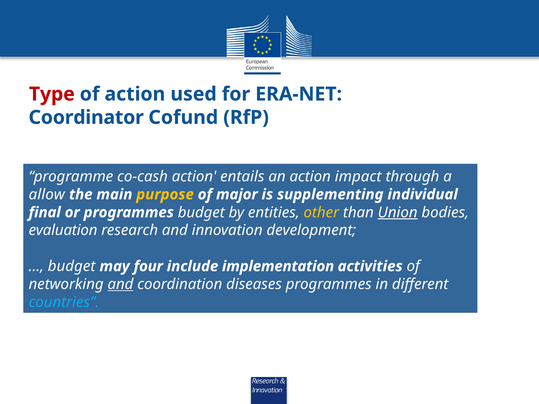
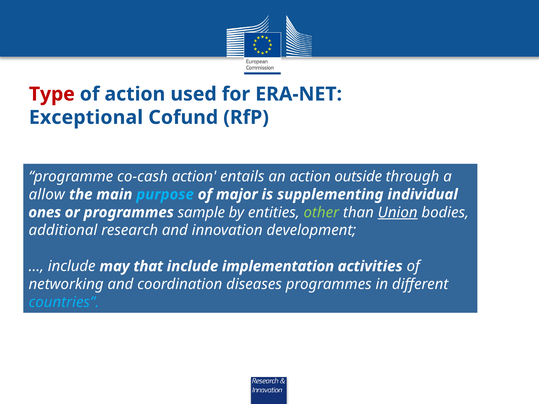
Coordinator: Coordinator -> Exceptional
impact: impact -> outside
purpose colour: yellow -> light blue
final: final -> ones
programmes budget: budget -> sample
other colour: yellow -> light green
evaluation: evaluation -> additional
budget at (72, 266): budget -> include
four: four -> that
and at (120, 284) underline: present -> none
